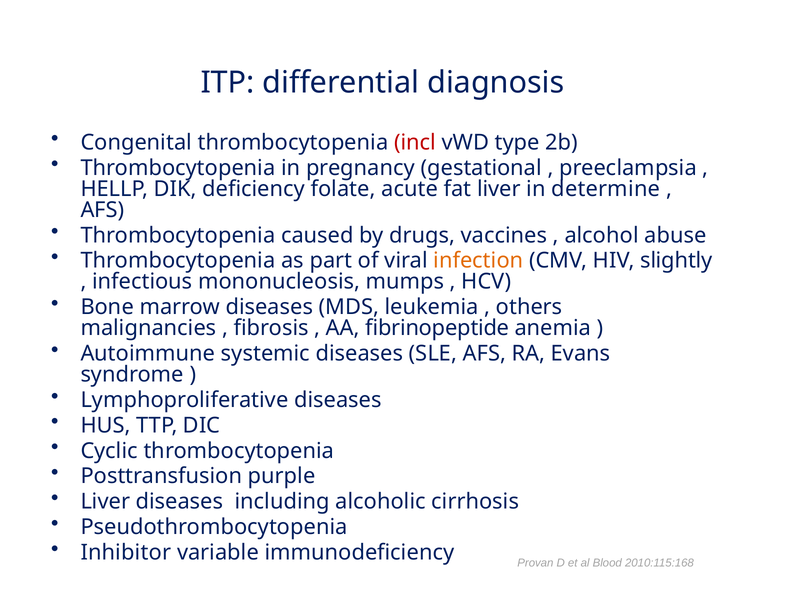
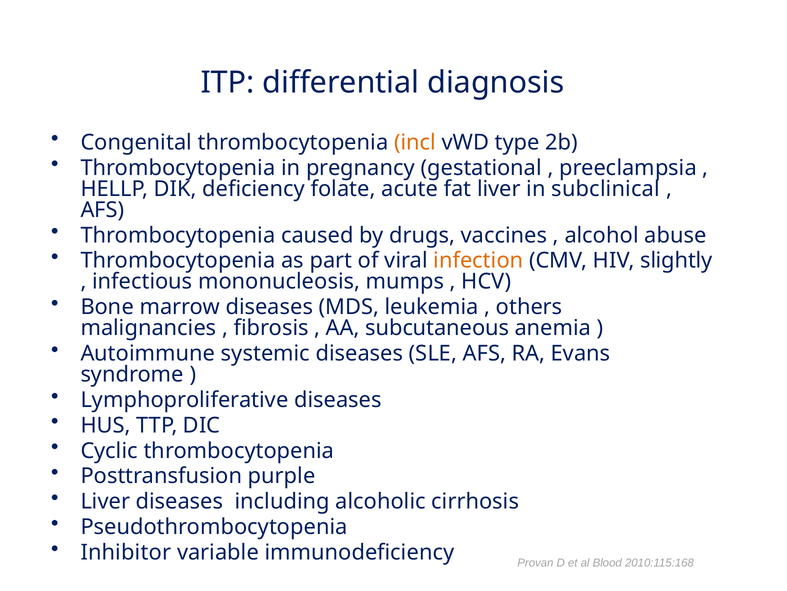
incl colour: red -> orange
determine: determine -> subclinical
fibrinopeptide: fibrinopeptide -> subcutaneous
